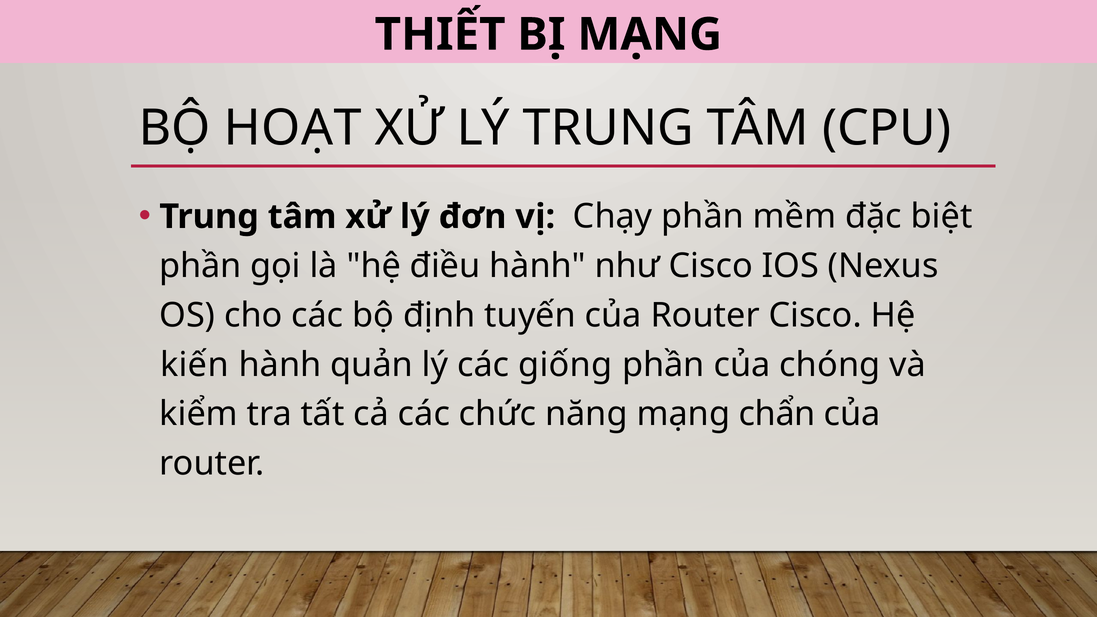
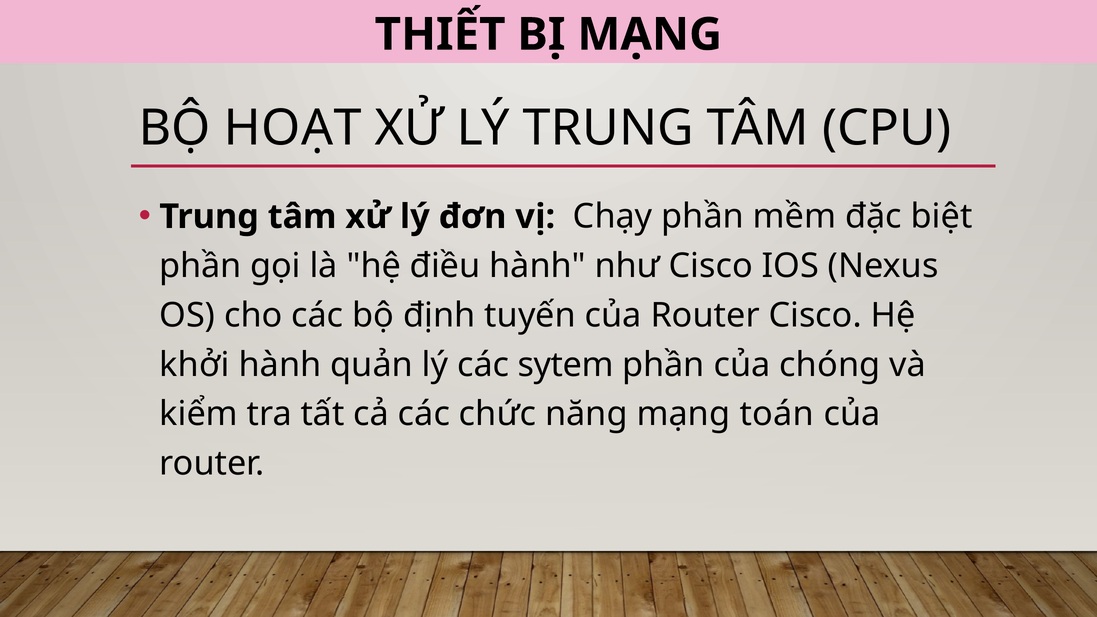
kiến: kiến -> khởi
giống: giống -> sytem
chẩn: chẩn -> toán
